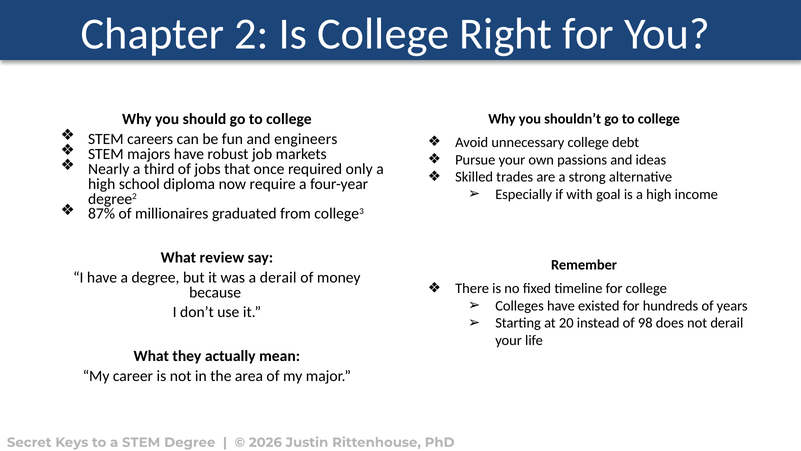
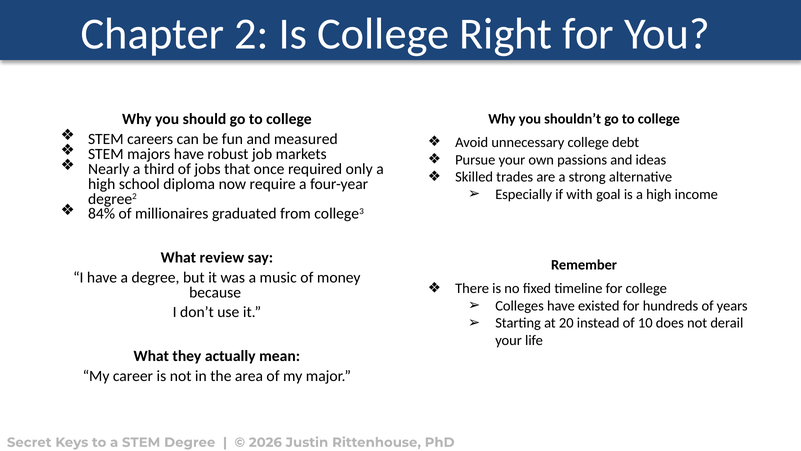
engineers: engineers -> measured
87%: 87% -> 84%
a derail: derail -> music
98: 98 -> 10
